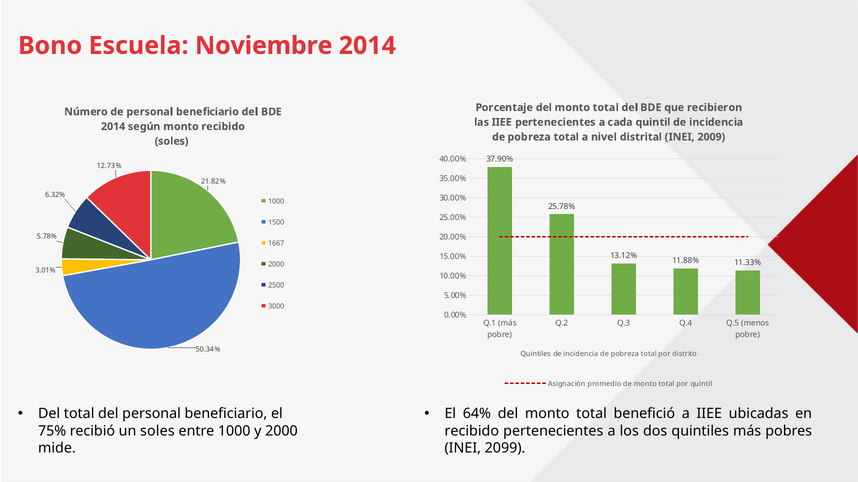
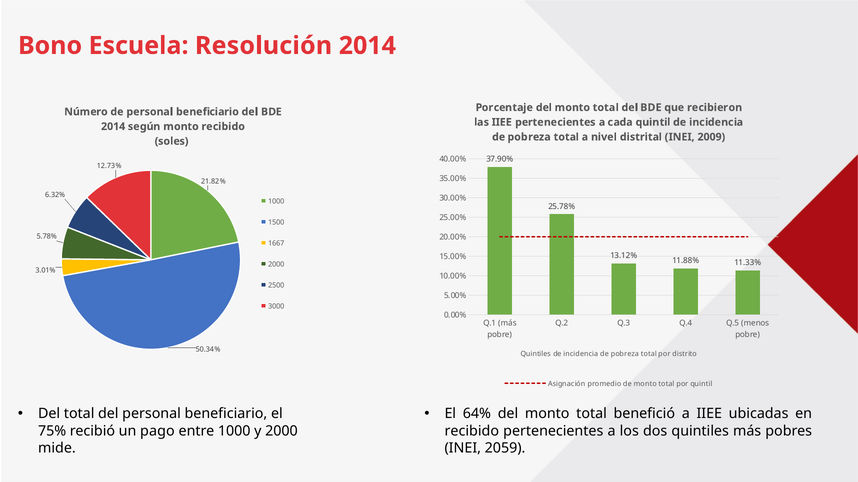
Noviembre: Noviembre -> Resolución
un soles: soles -> pago
2099: 2099 -> 2059
